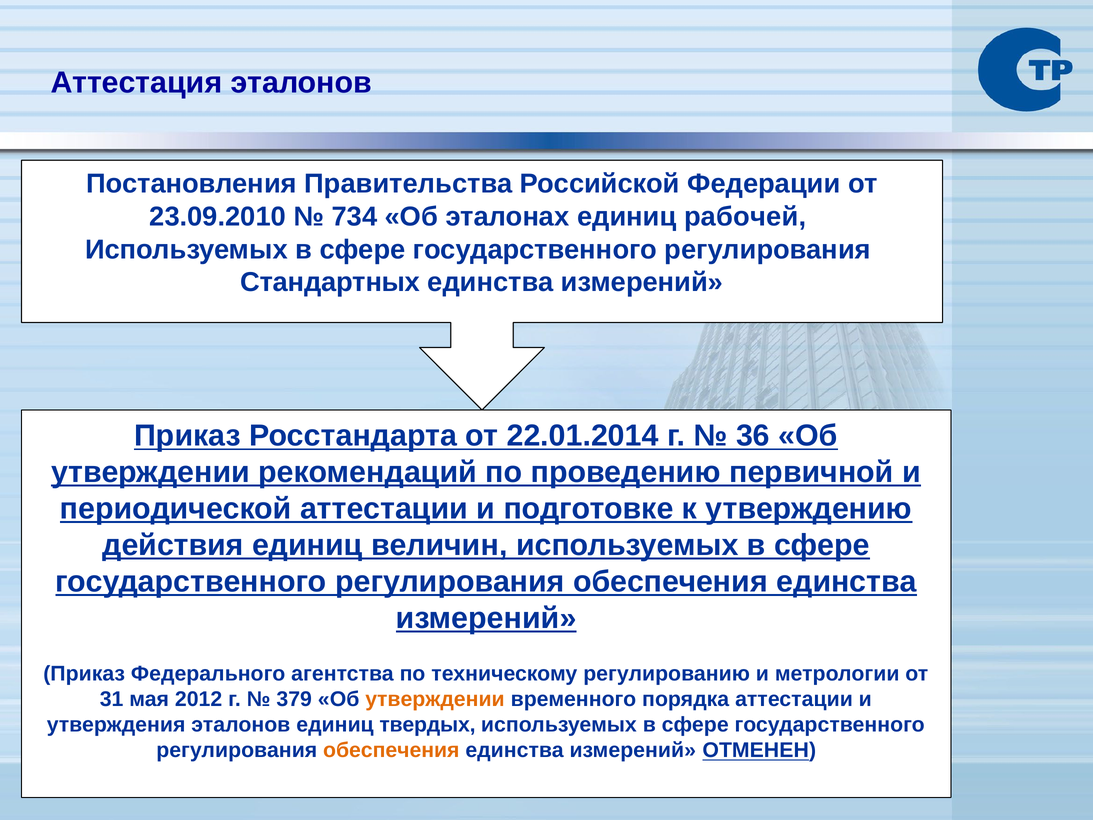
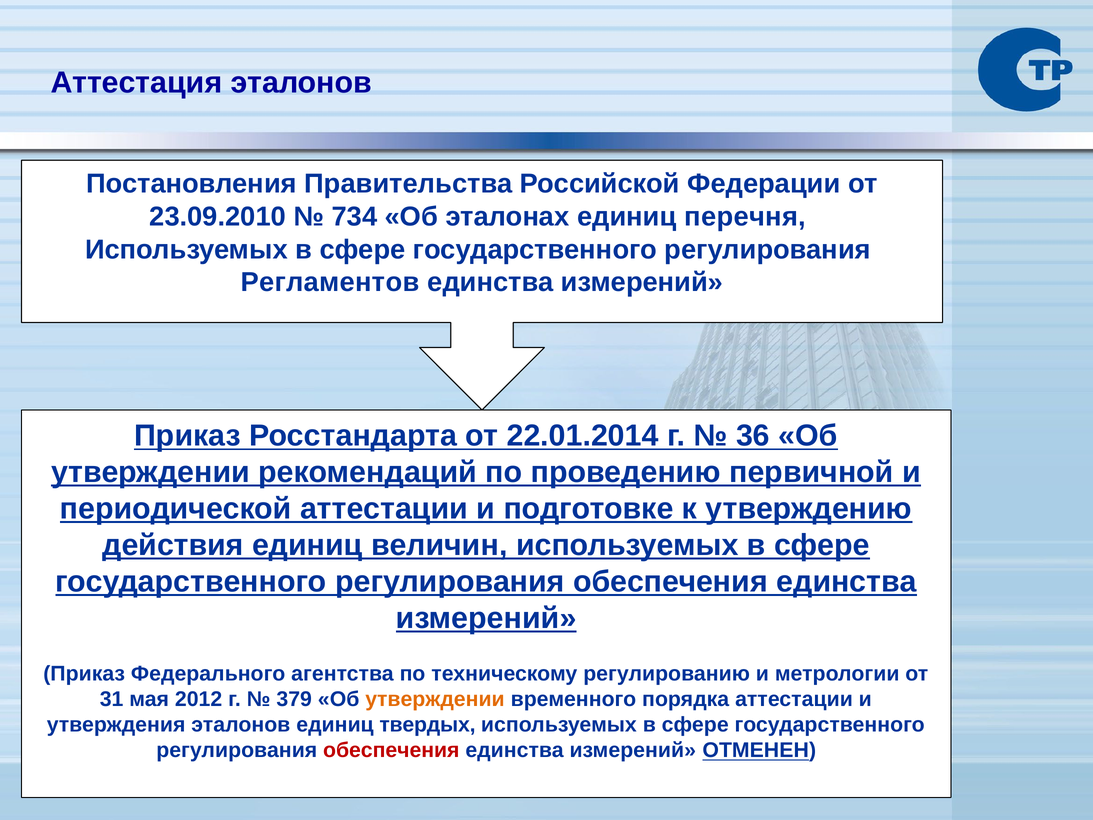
рабочей: рабочей -> перечня
Стандартных: Стандартных -> Регламентов
обеспечения at (391, 750) colour: orange -> red
